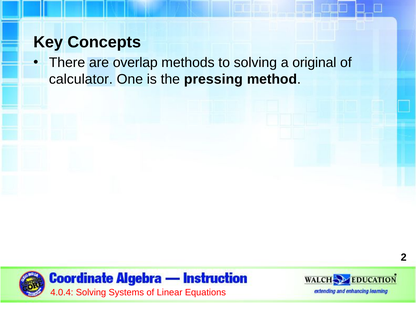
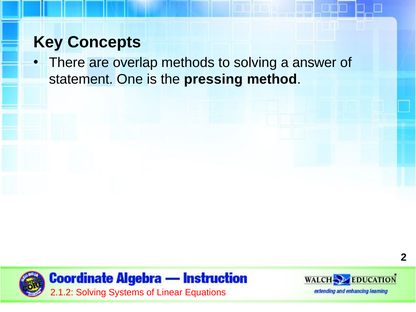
original: original -> answer
calculator: calculator -> statement
4.0.4: 4.0.4 -> 2.1.2
